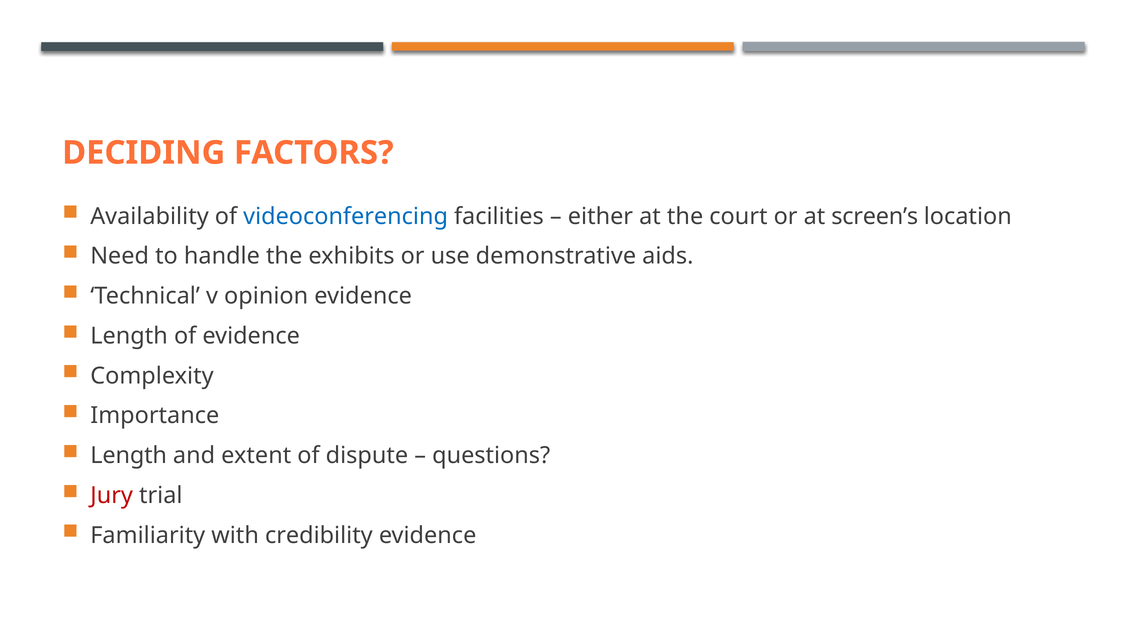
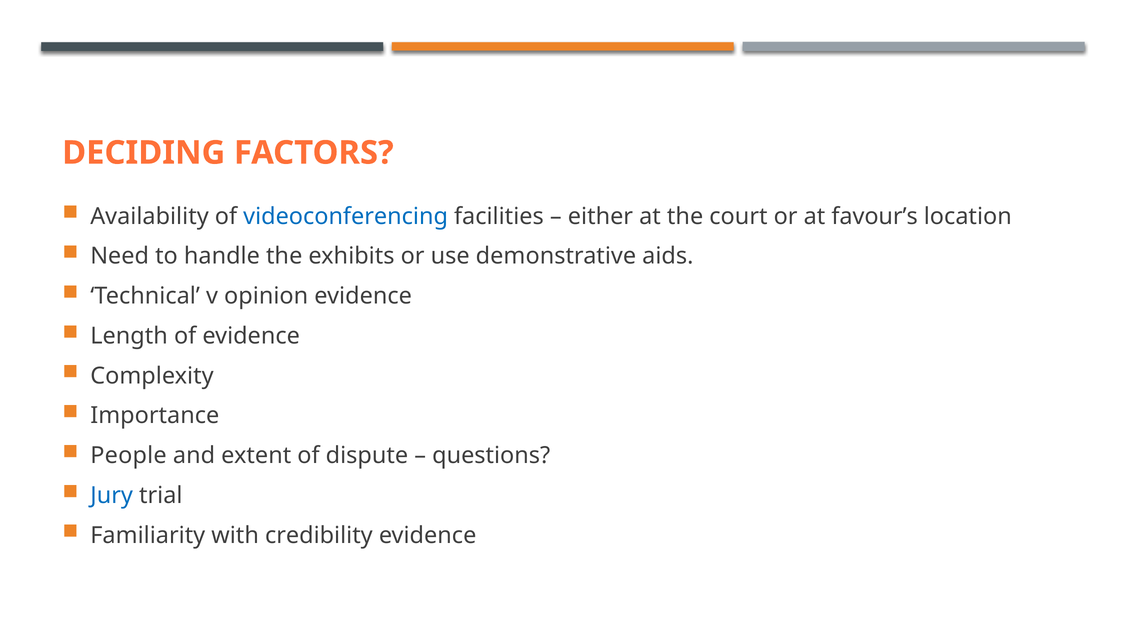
screen’s: screen’s -> favour’s
Length at (129, 456): Length -> People
Jury colour: red -> blue
